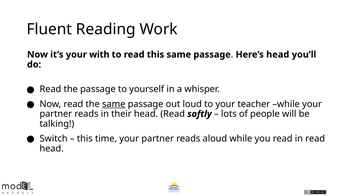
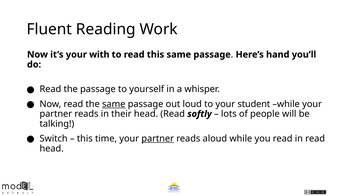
Here’s head: head -> hand
teacher: teacher -> student
partner at (158, 138) underline: none -> present
